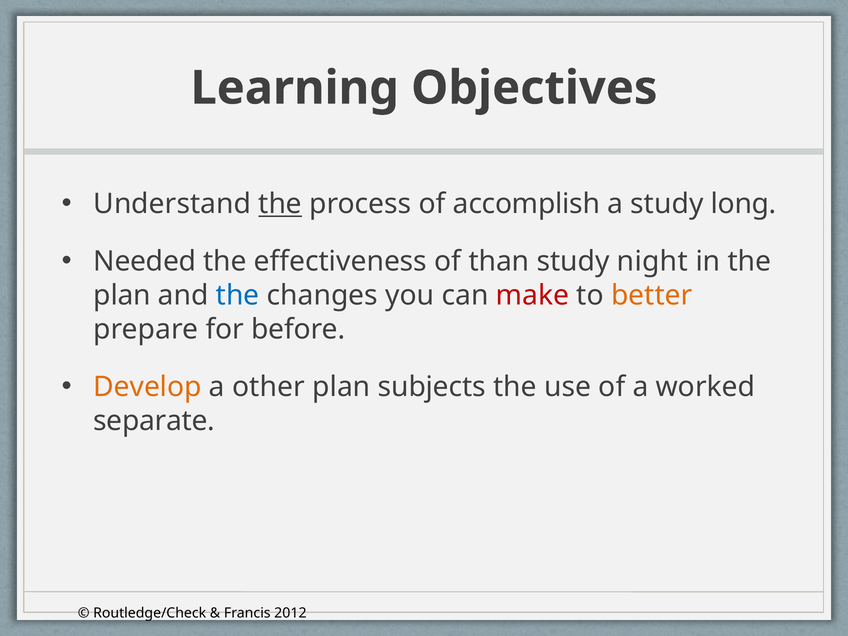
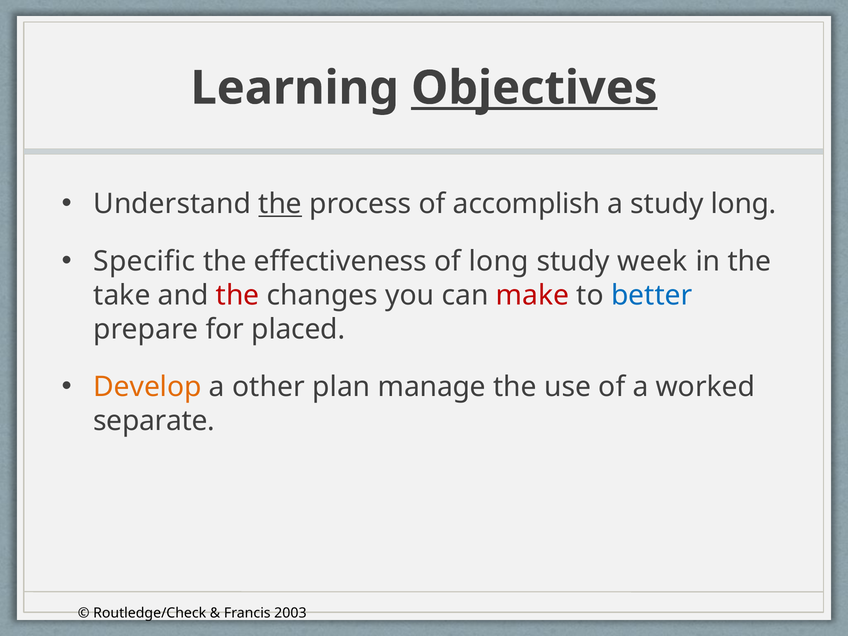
Objectives underline: none -> present
Needed: Needed -> Specific
of than: than -> long
night: night -> week
plan at (122, 295): plan -> take
the at (238, 295) colour: blue -> red
better colour: orange -> blue
before: before -> placed
subjects: subjects -> manage
2012: 2012 -> 2003
